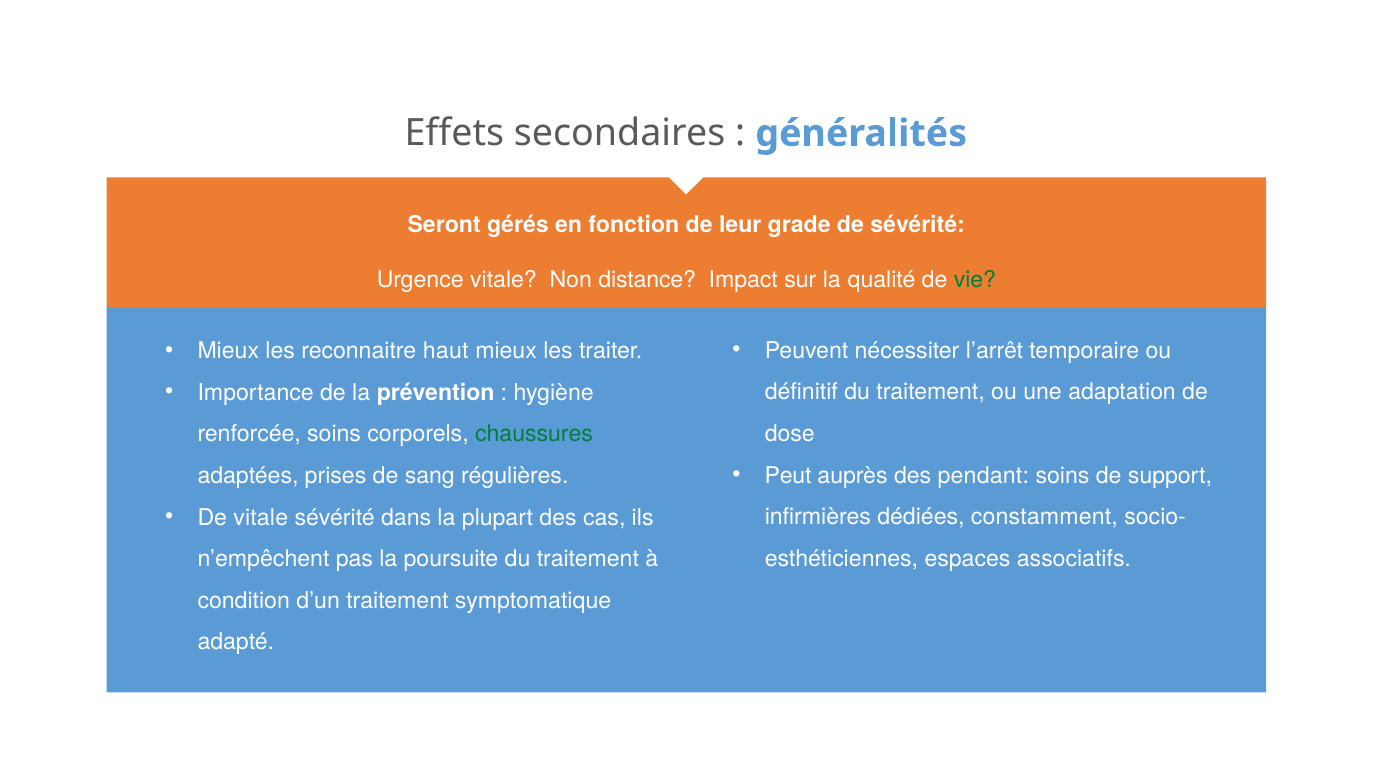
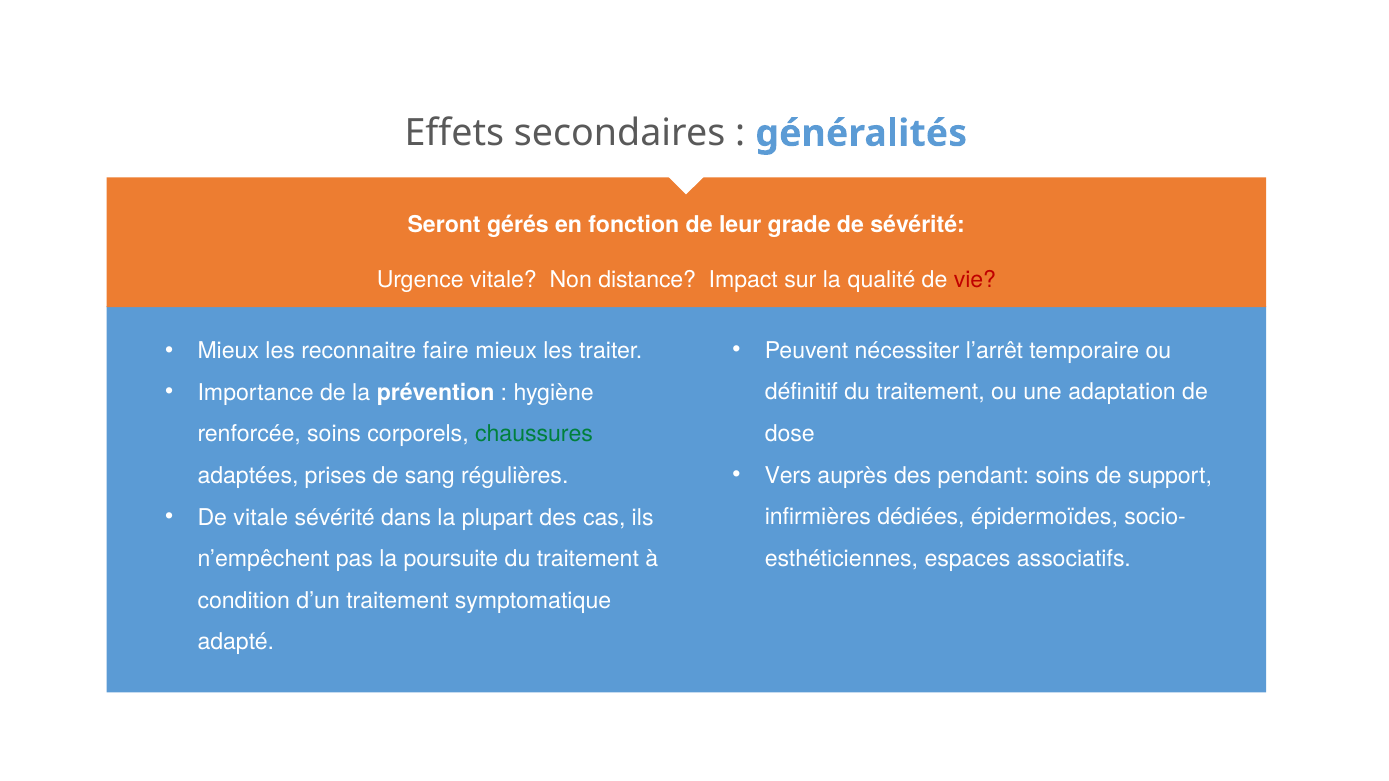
vie colour: green -> red
haut: haut -> faire
Peut: Peut -> Vers
constamment: constamment -> épidermoïdes
